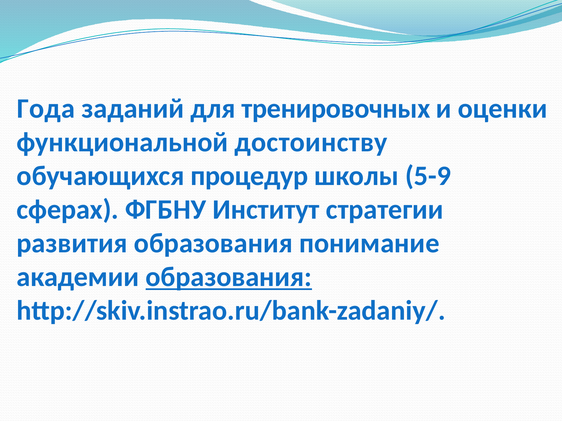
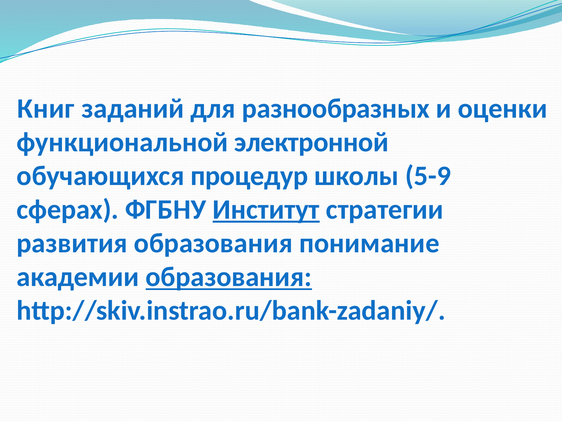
Года: Года -> Книг
тренировочных: тренировочных -> разнообразных
достоинству: достоинству -> электронной
Институт underline: none -> present
